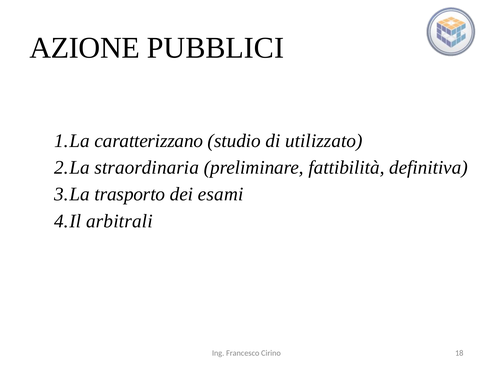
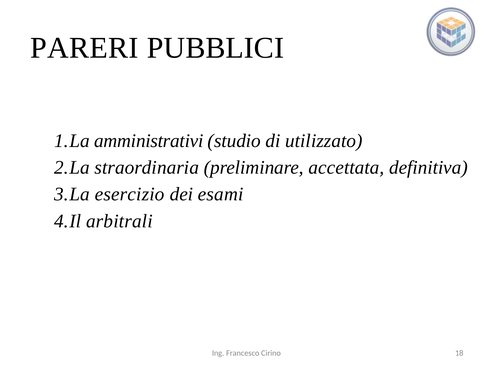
AZIONE: AZIONE -> PARERI
caratterizzano: caratterizzano -> amministrativi
fattibilità: fattibilità -> accettata
trasporto: trasporto -> esercizio
